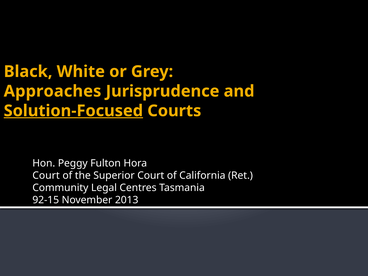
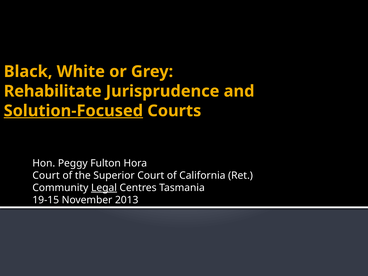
Approaches: Approaches -> Rehabilitate
Legal underline: none -> present
92-15: 92-15 -> 19-15
